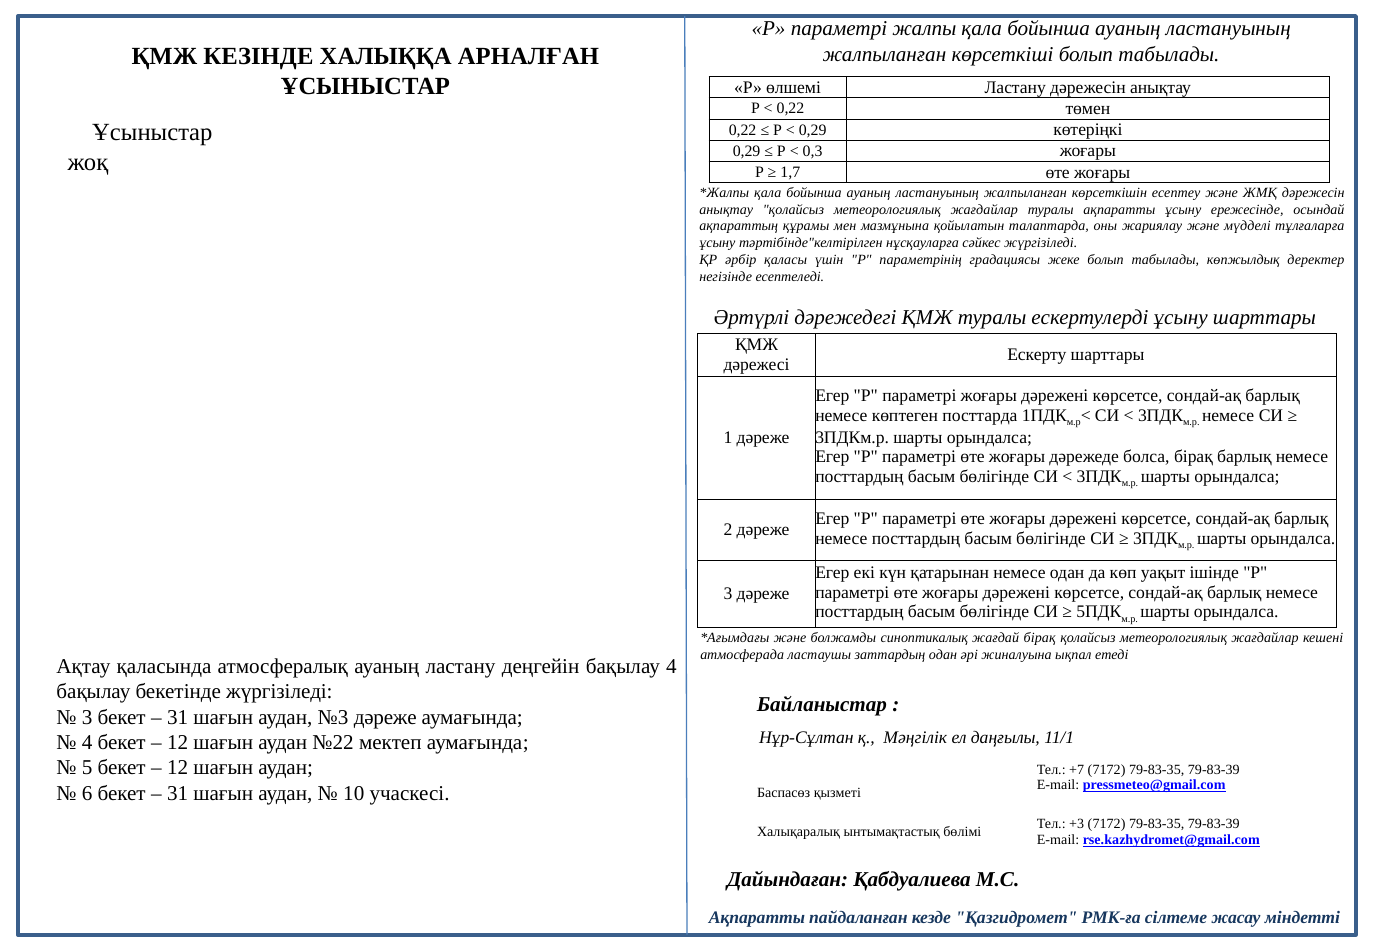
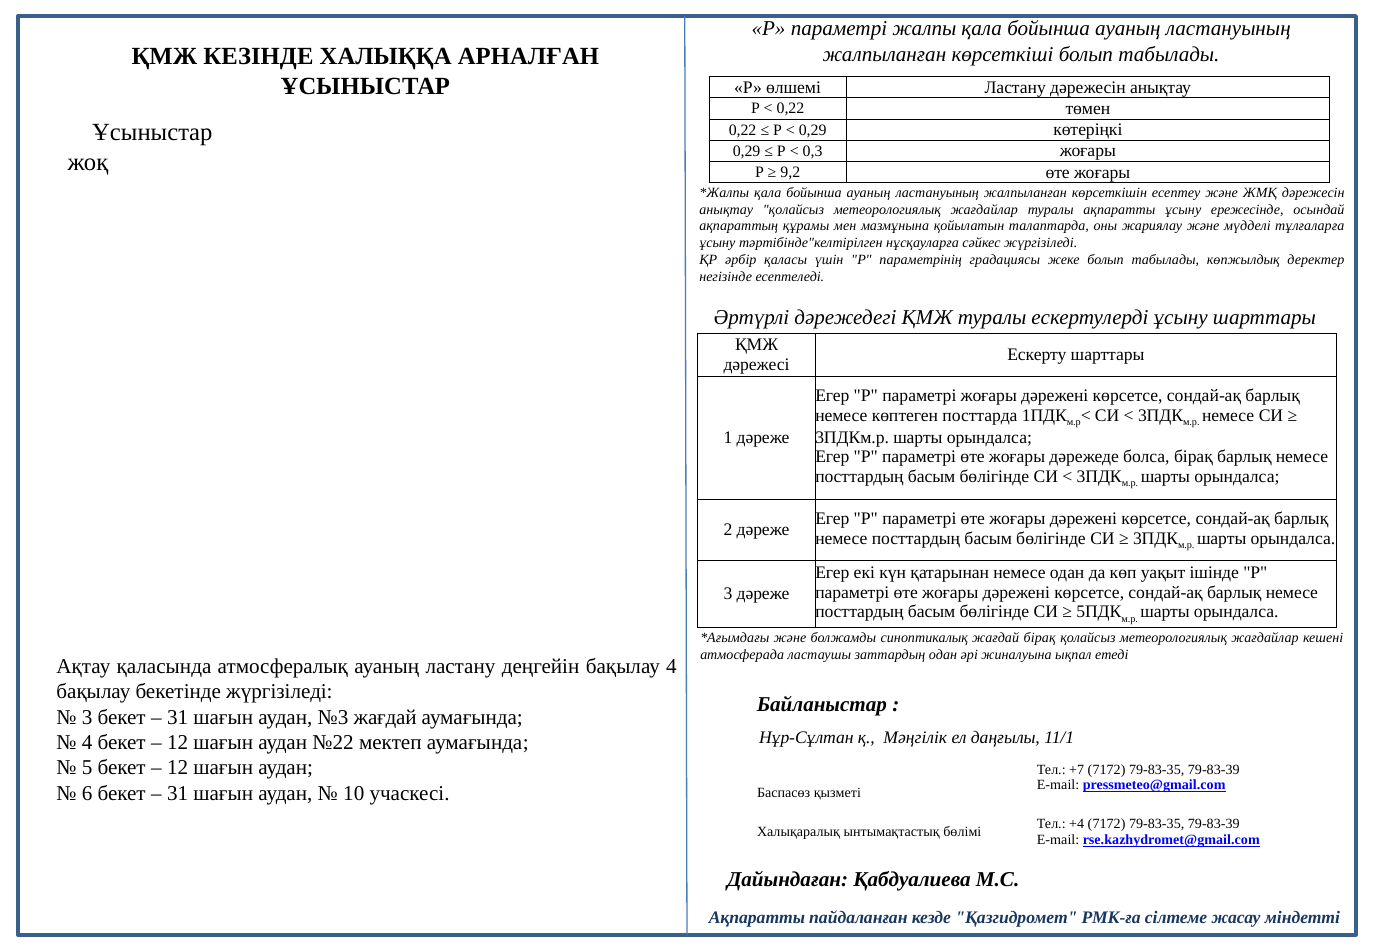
1,7: 1,7 -> 9,2
№3 дәреже: дәреже -> жағдай
+3: +3 -> +4
